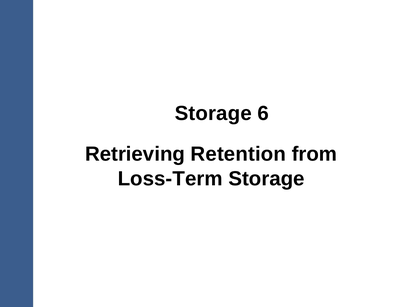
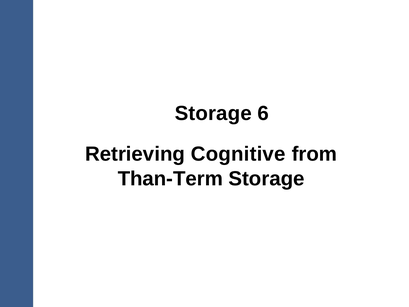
Retention: Retention -> Cognitive
Loss-Term: Loss-Term -> Than-Term
